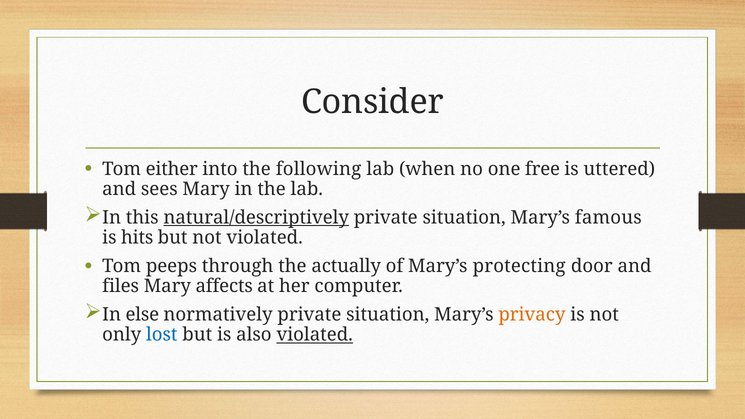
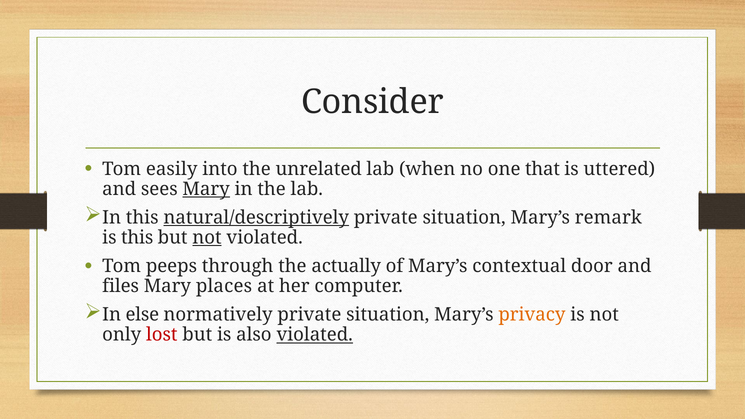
either: either -> easily
following: following -> unrelated
free: free -> that
Mary at (206, 189) underline: none -> present
famous: famous -> remark
is hits: hits -> this
not at (207, 238) underline: none -> present
protecting: protecting -> contextual
affects: affects -> places
lost colour: blue -> red
